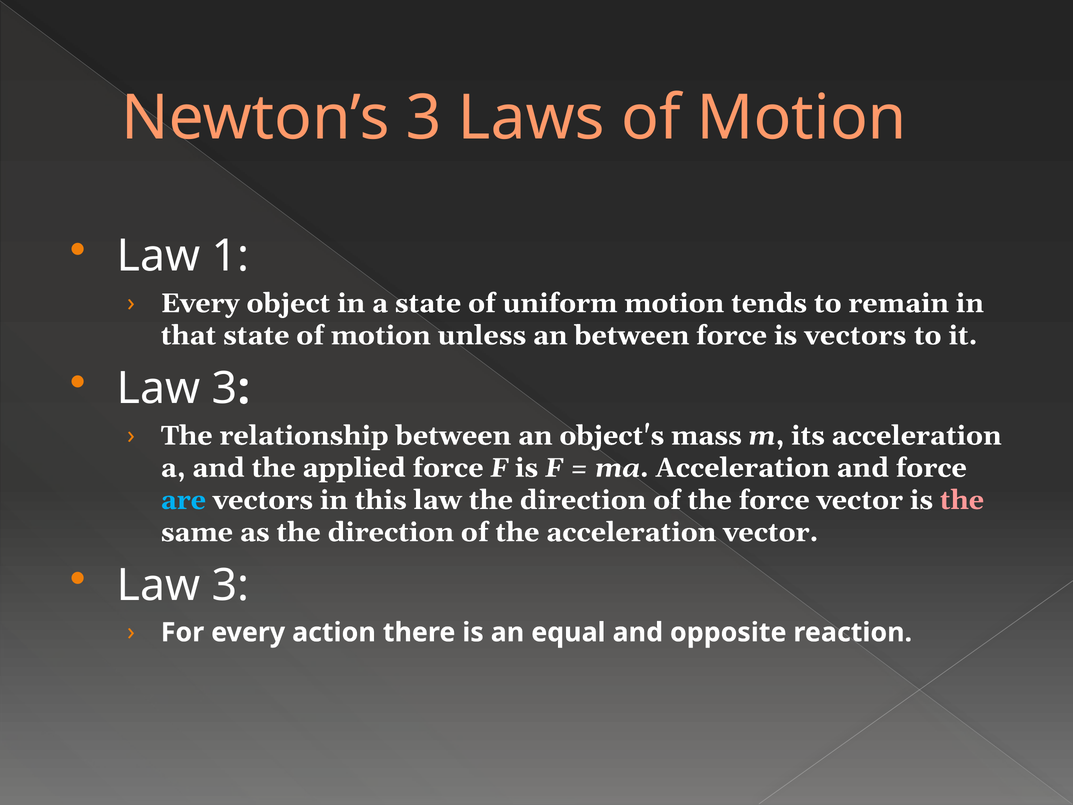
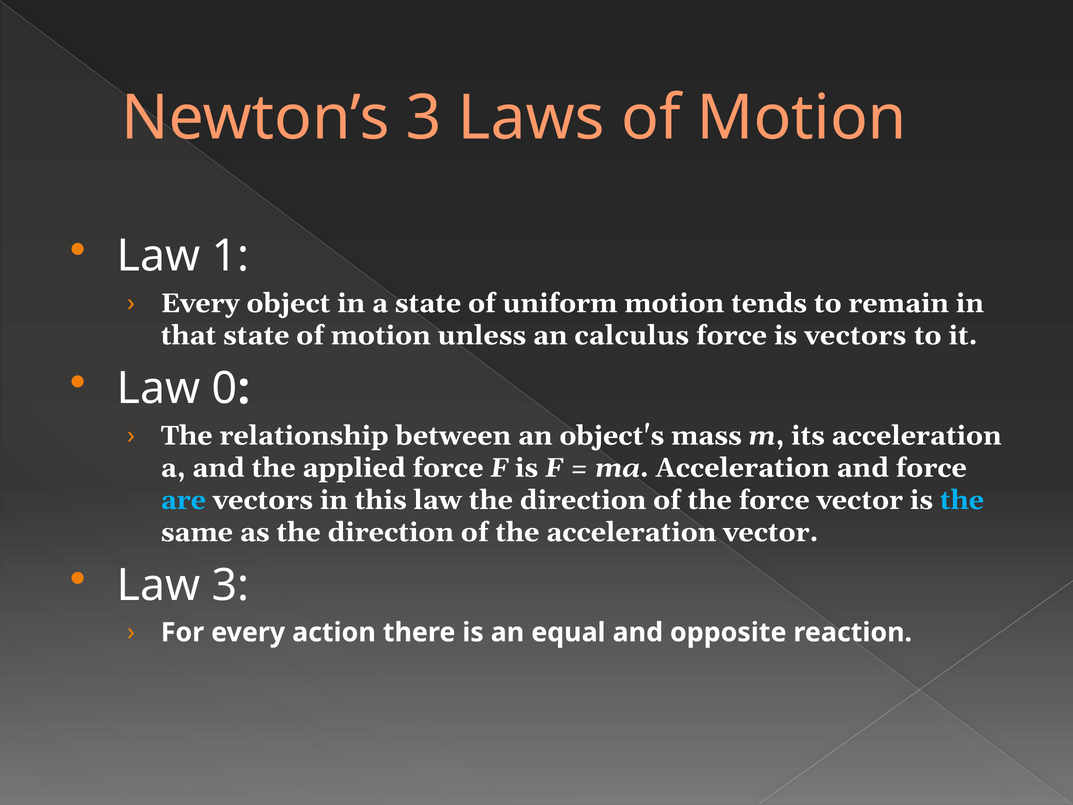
an between: between -> calculus
3 at (225, 389): 3 -> 0
the at (962, 500) colour: pink -> light blue
